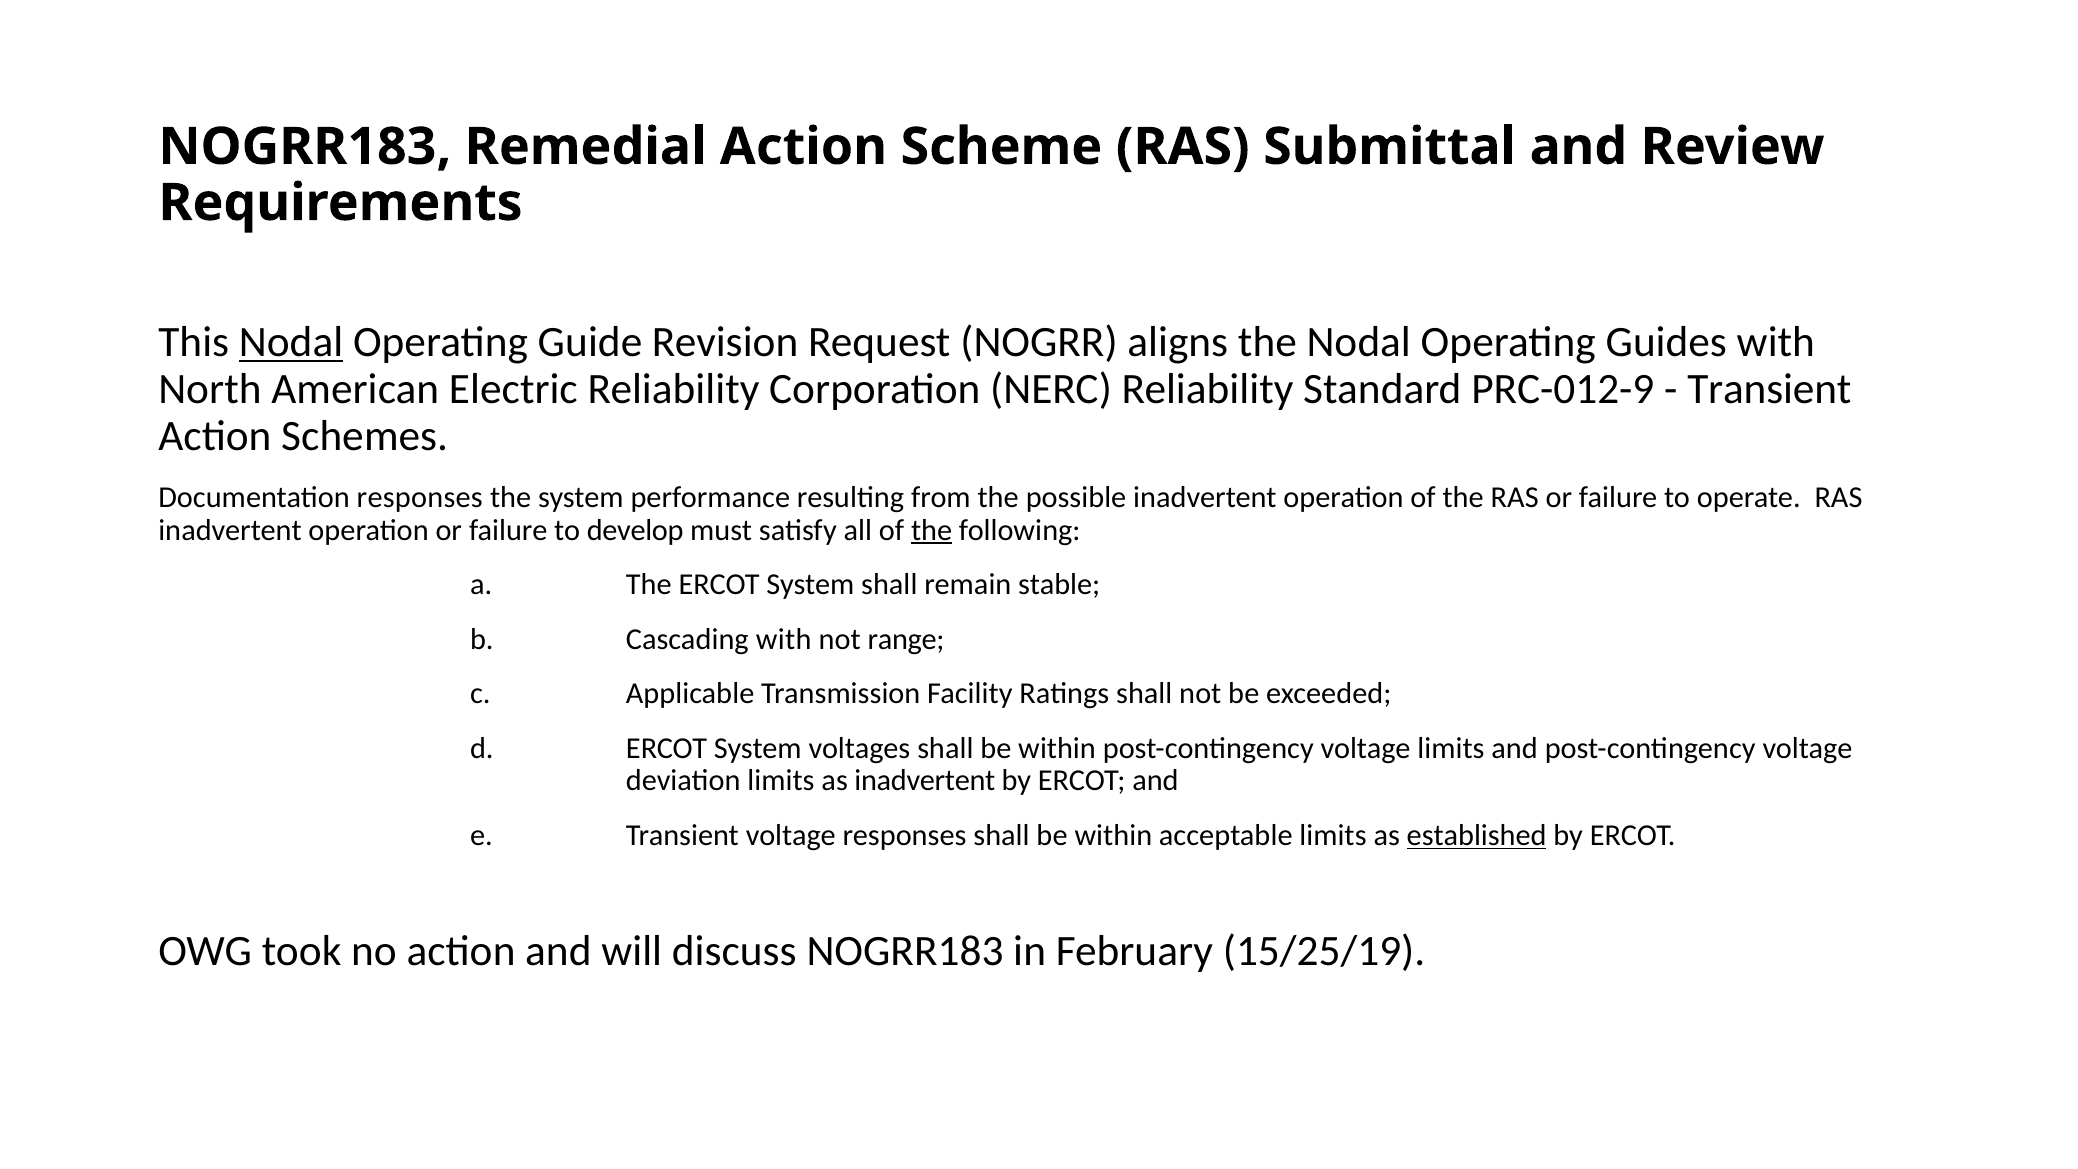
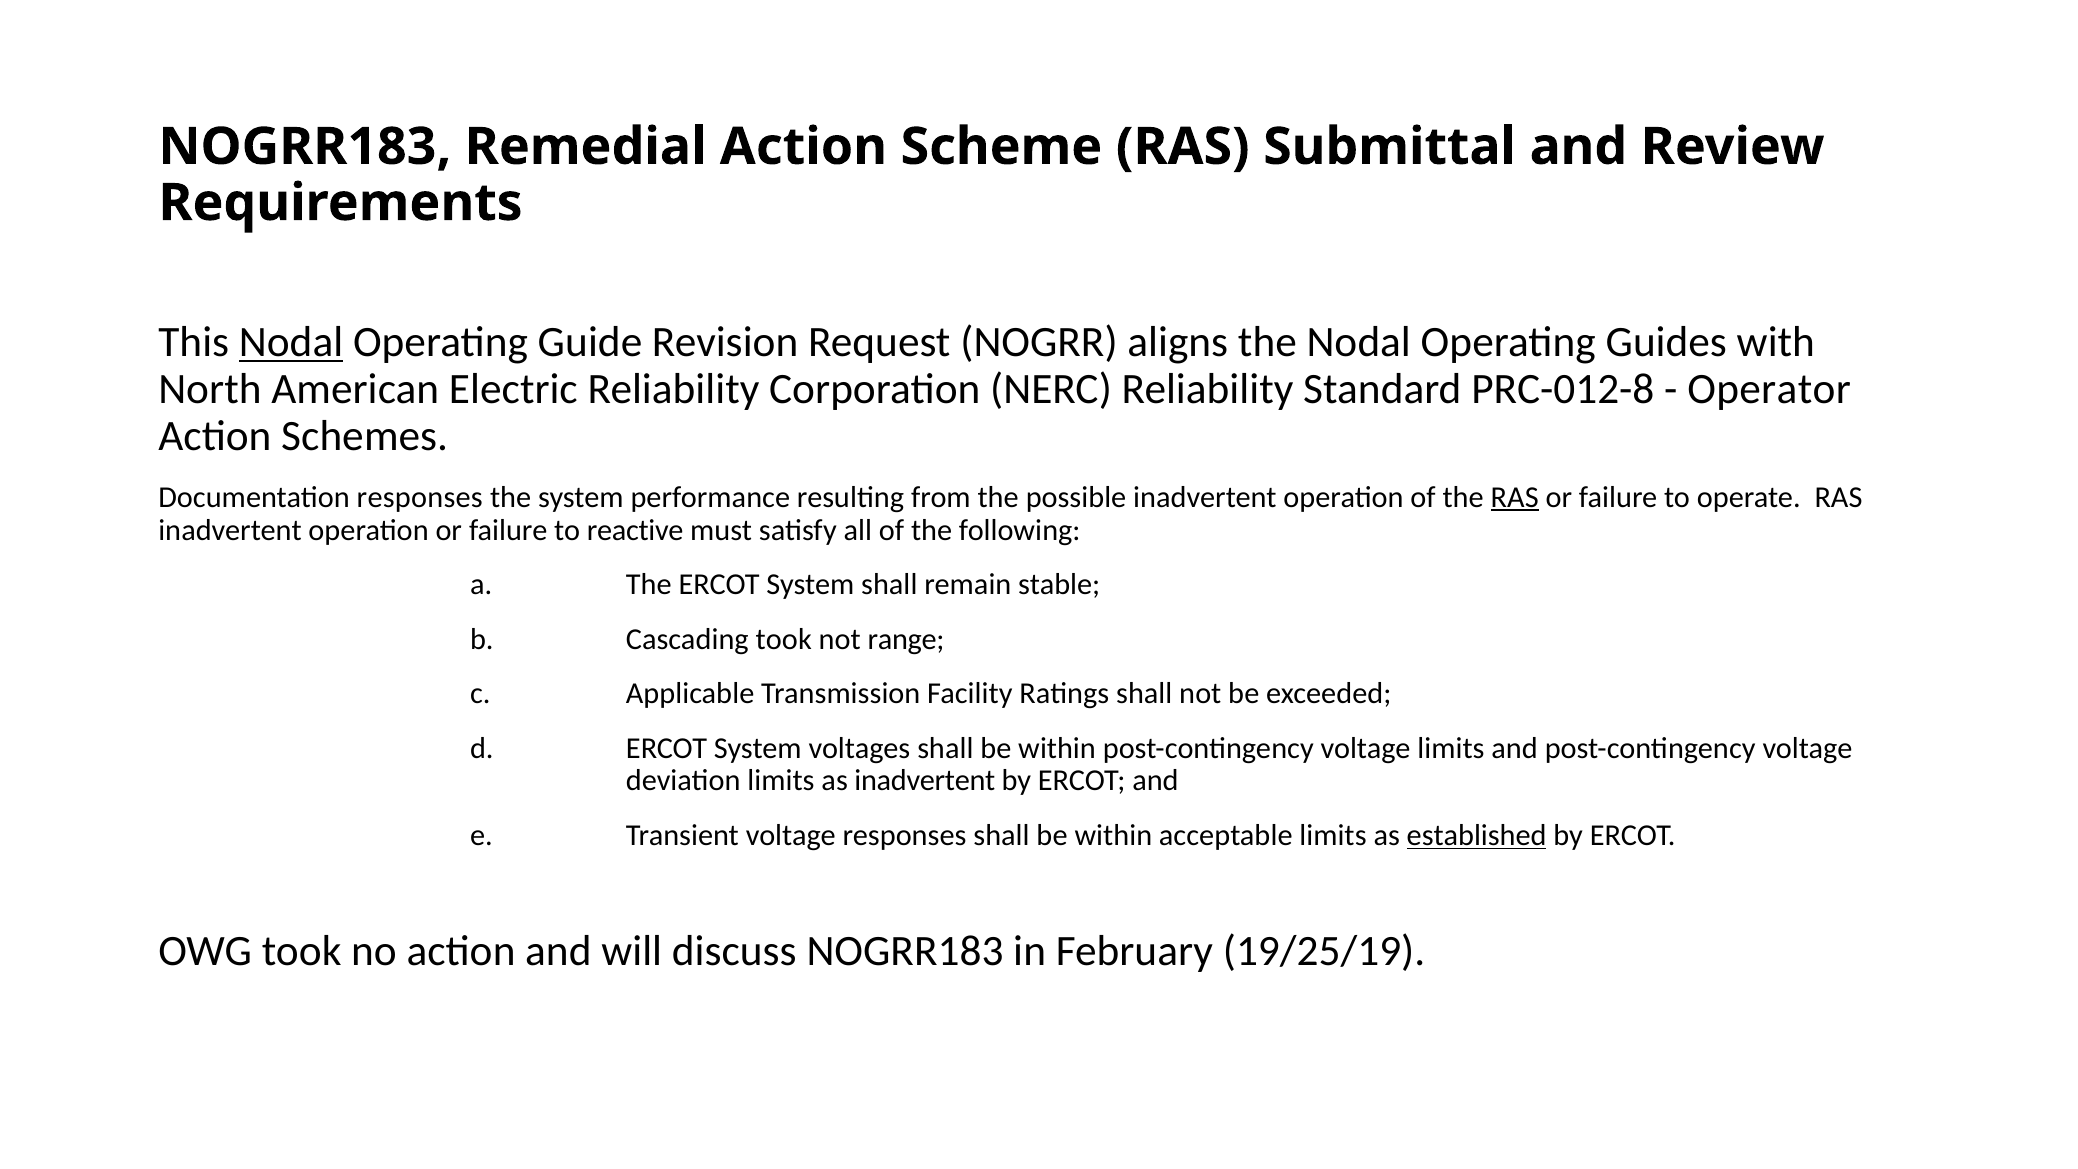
PRC-012-9: PRC-012-9 -> PRC-012-8
Transient at (1769, 389): Transient -> Operator
RAS at (1515, 497) underline: none -> present
develop: develop -> reactive
the at (932, 530) underline: present -> none
Cascading with: with -> took
15/25/19: 15/25/19 -> 19/25/19
